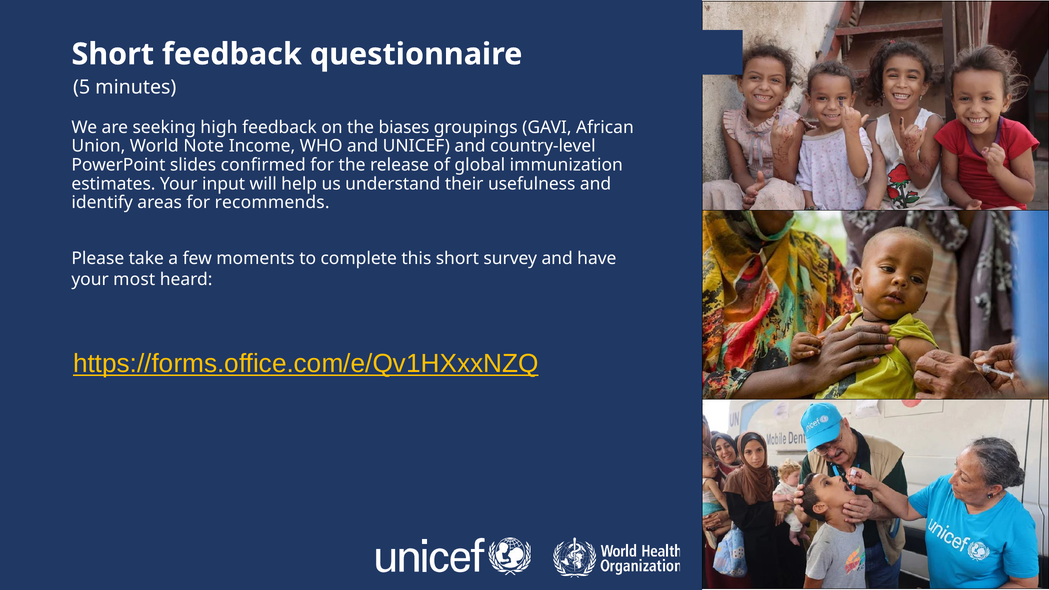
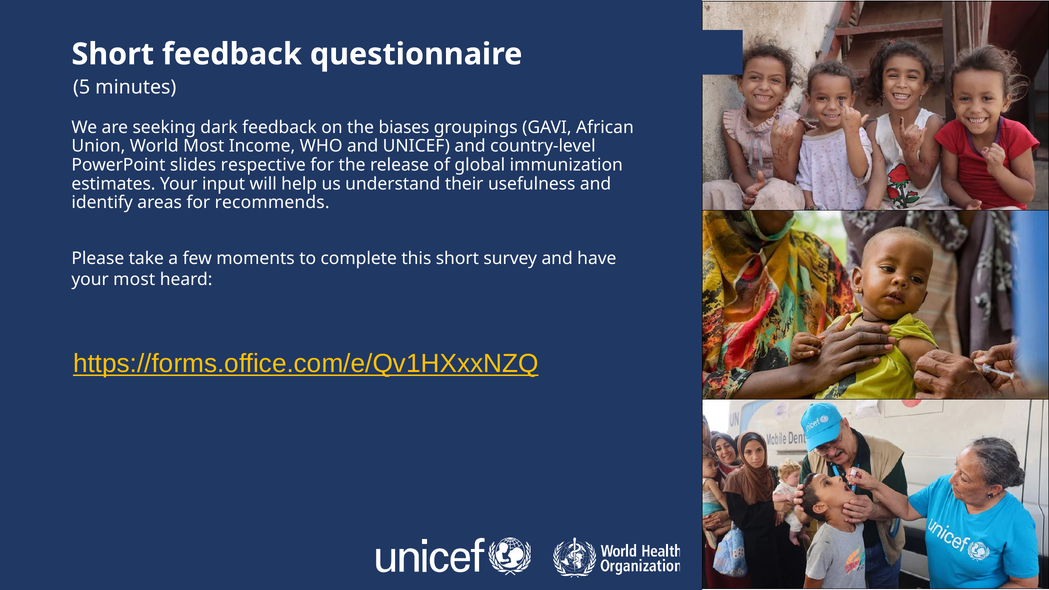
high: high -> dark
World Note: Note -> Most
confirmed: confirmed -> respective
